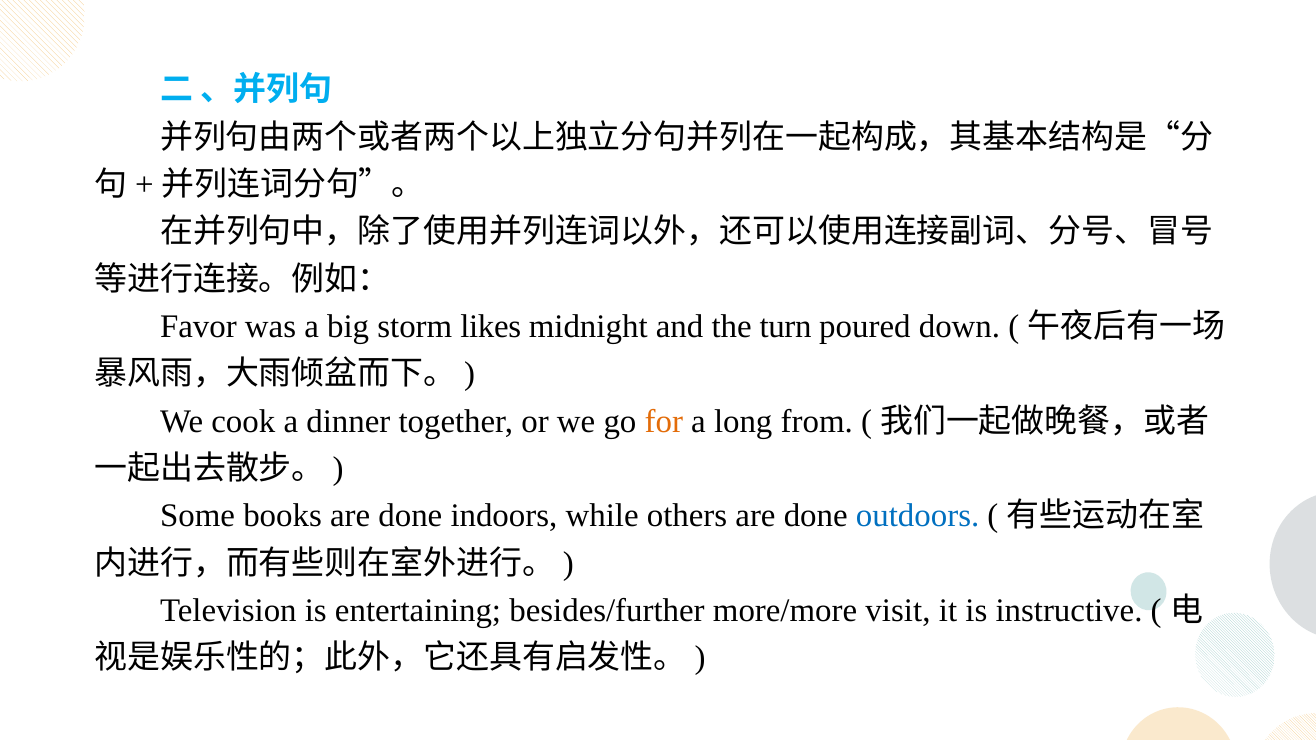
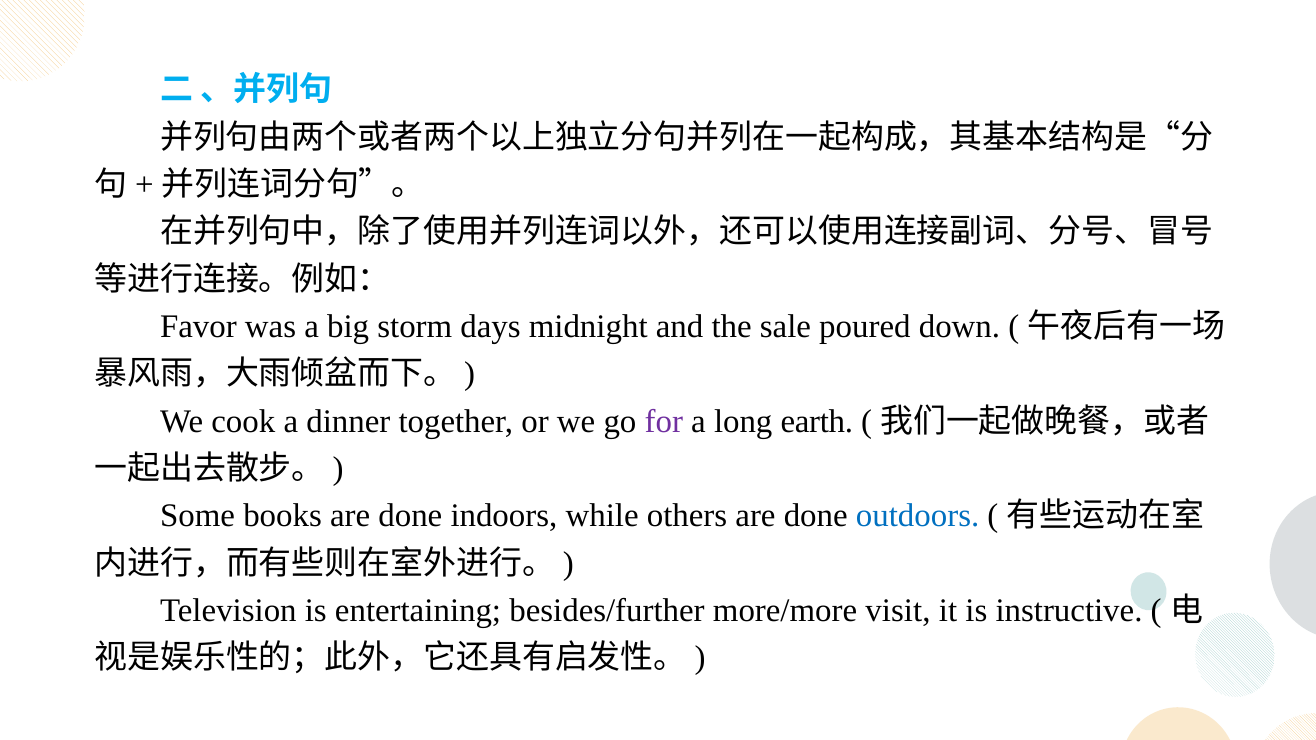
likes: likes -> days
turn: turn -> sale
for colour: orange -> purple
from: from -> earth
